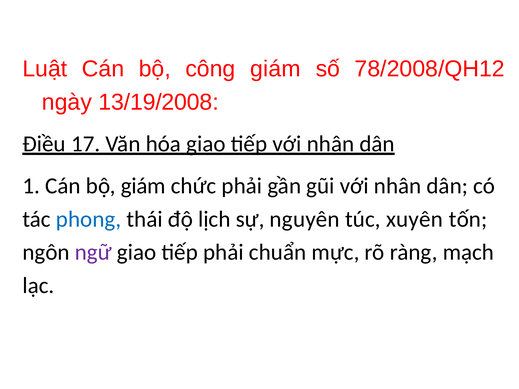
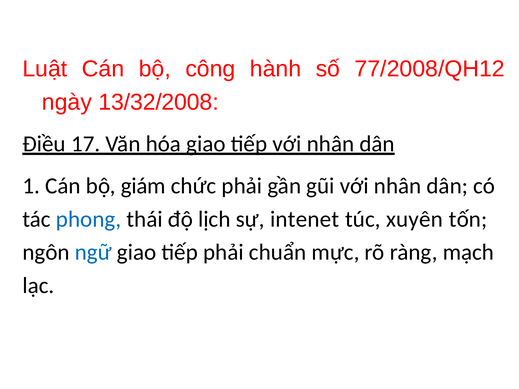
công giám: giám -> hành
78/2008/QH12: 78/2008/QH12 -> 77/2008/QH12
13/19/2008: 13/19/2008 -> 13/32/2008
nguyên: nguyên -> intenet
ngữ colour: purple -> blue
